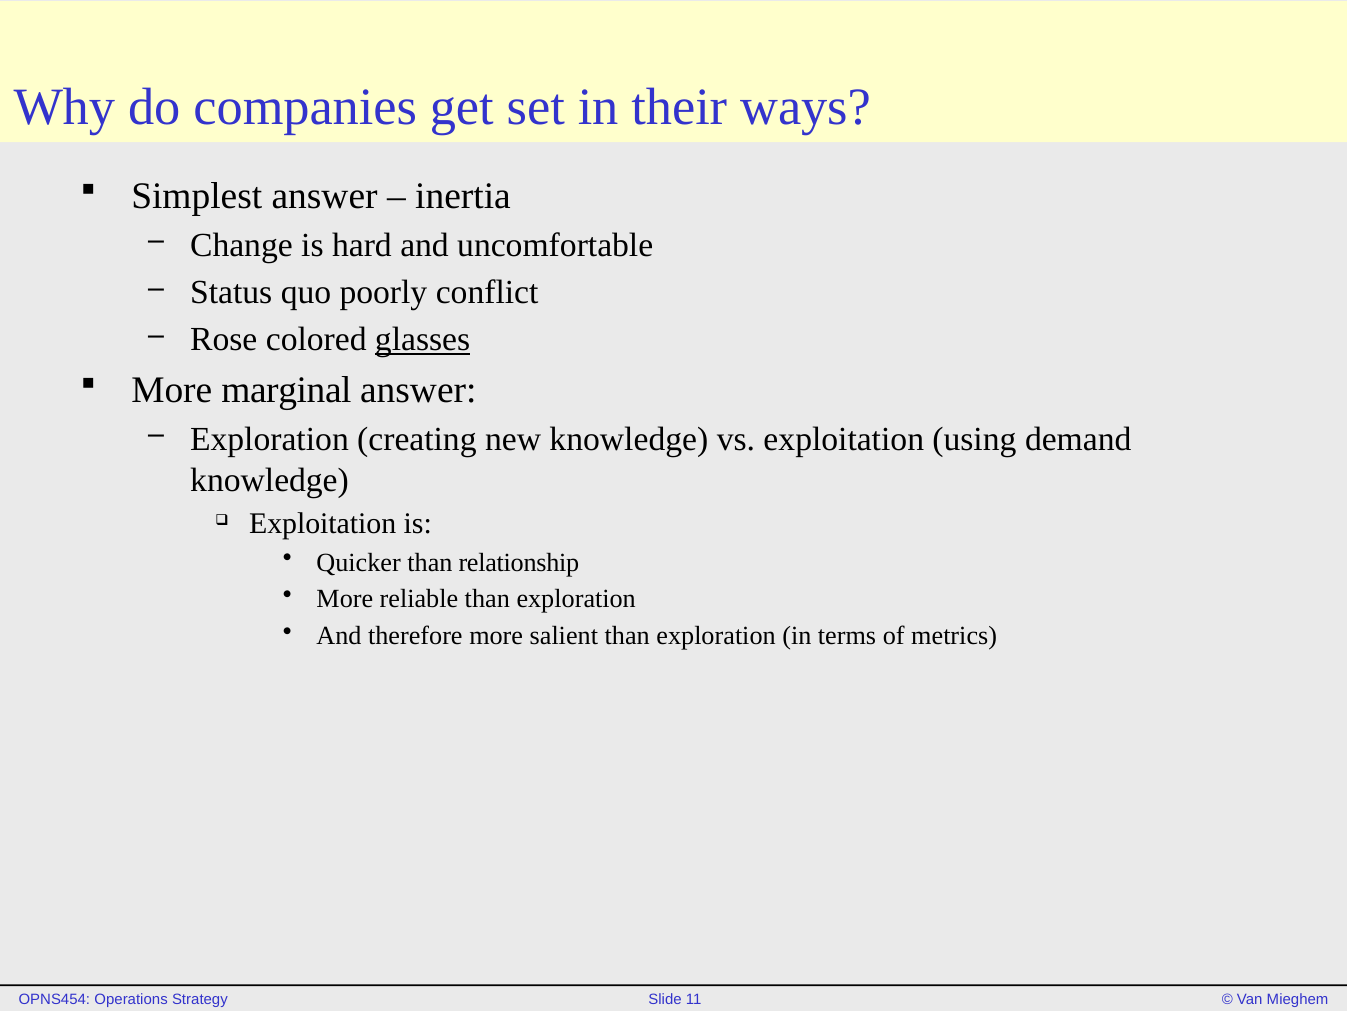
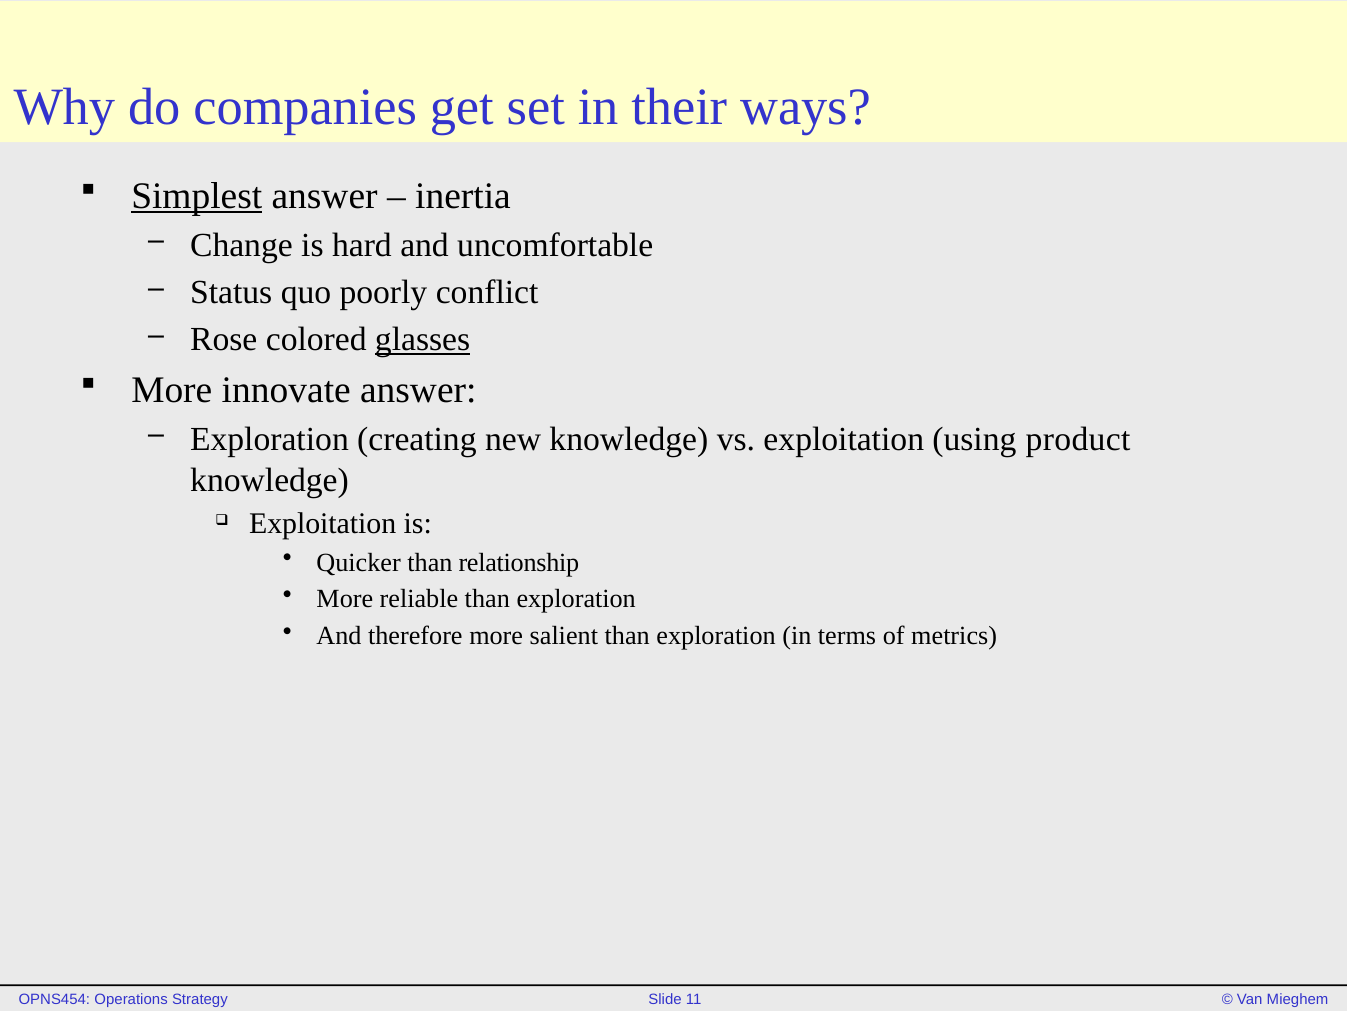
Simplest underline: none -> present
marginal: marginal -> innovate
demand: demand -> product
